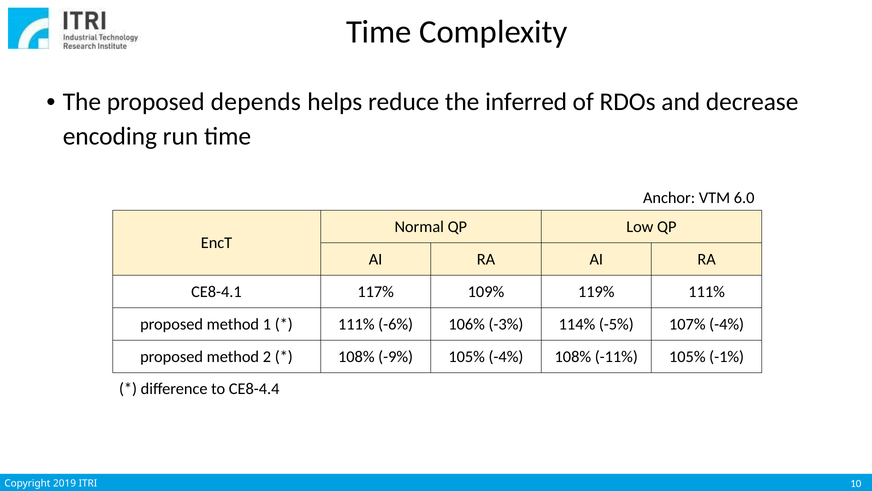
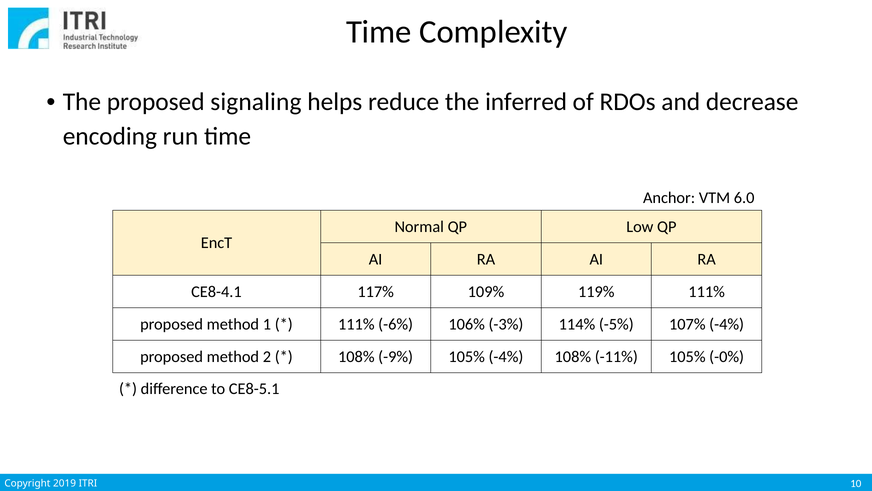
depends: depends -> signaling
-1%: -1% -> -0%
CE8-4.4: CE8-4.4 -> CE8-5.1
